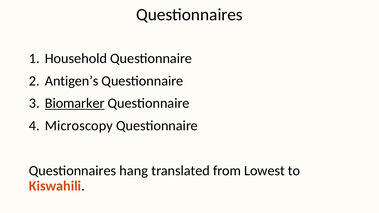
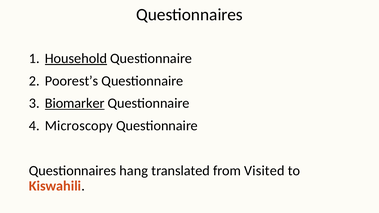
Household underline: none -> present
Antigen’s: Antigen’s -> Poorest’s
Lowest: Lowest -> Visited
